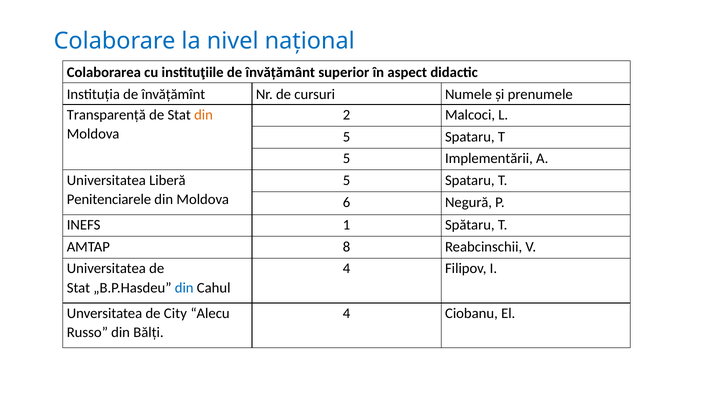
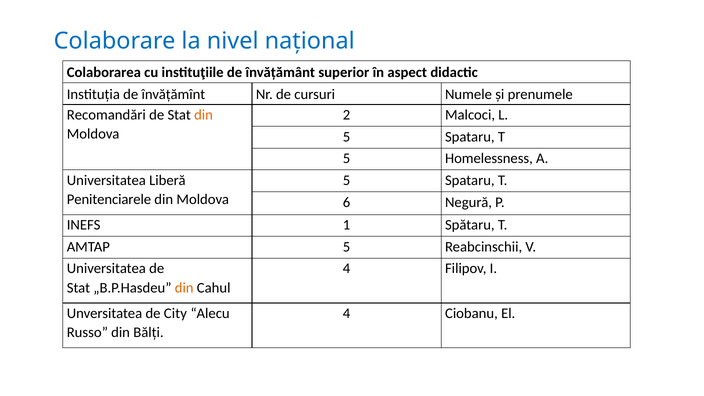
Transparență: Transparență -> Recomandări
Implementării: Implementării -> Homelessness
AMTAP 8: 8 -> 5
din at (184, 288) colour: blue -> orange
